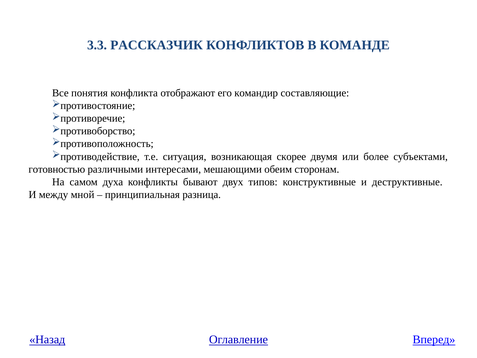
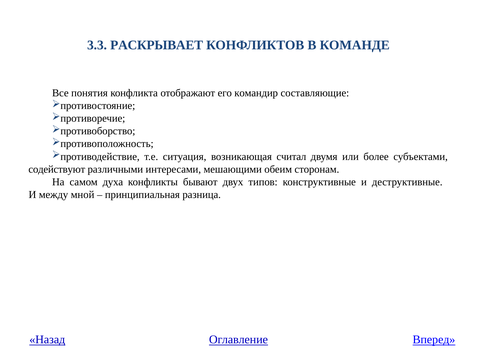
РАССКАЗЧИК: РАССКАЗЧИК -> РАСКРЫВАЕТ
скорее: скорее -> считал
готовностью: готовностью -> содействуют
